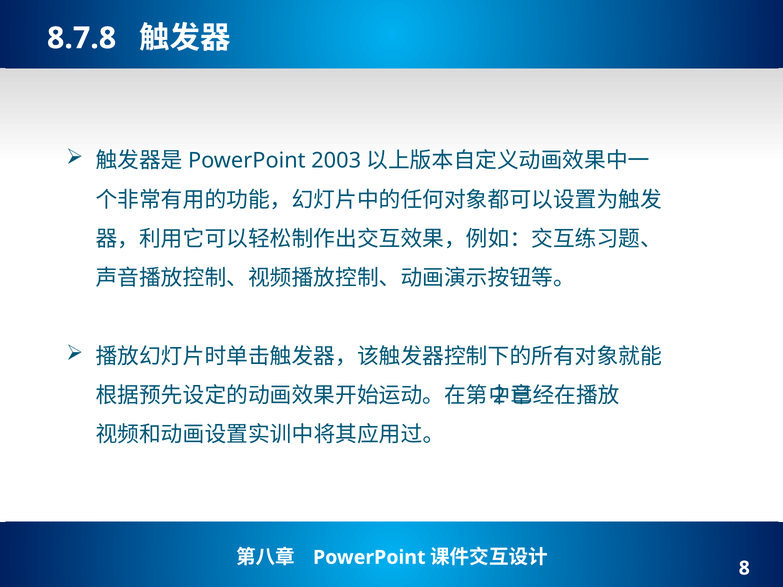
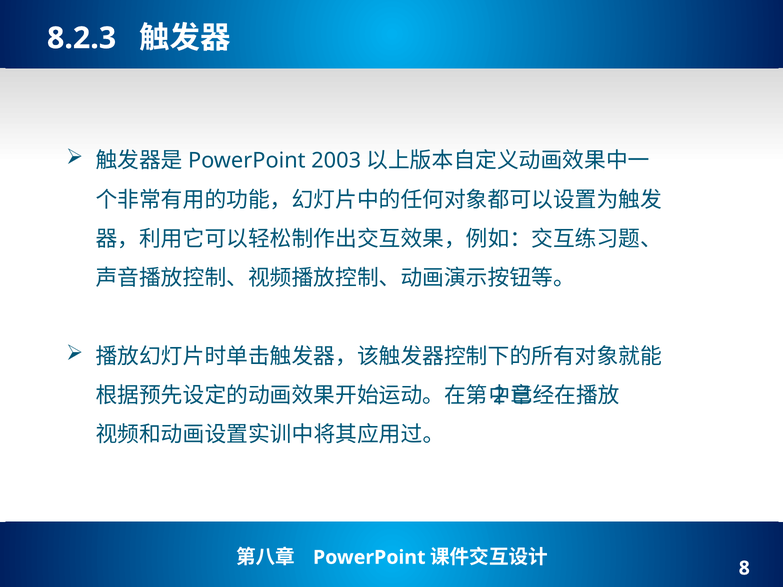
8.7.8: 8.7.8 -> 8.2.3
